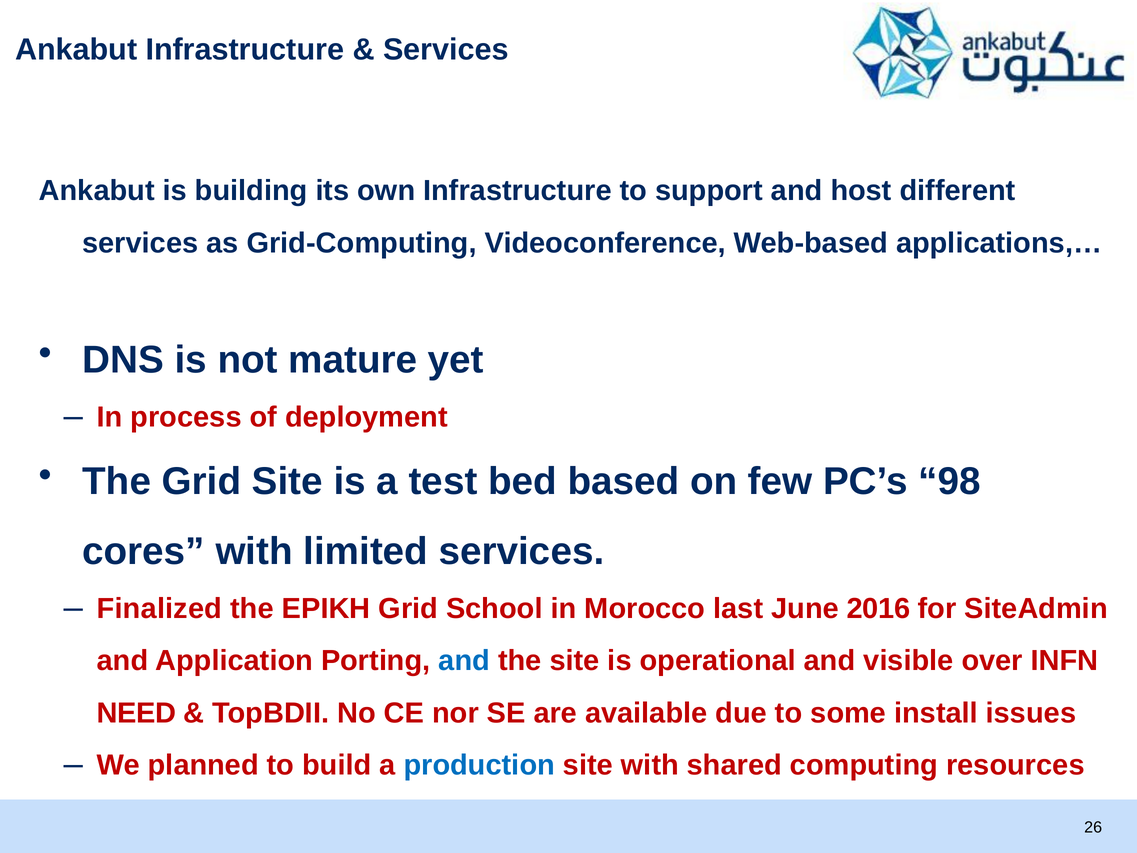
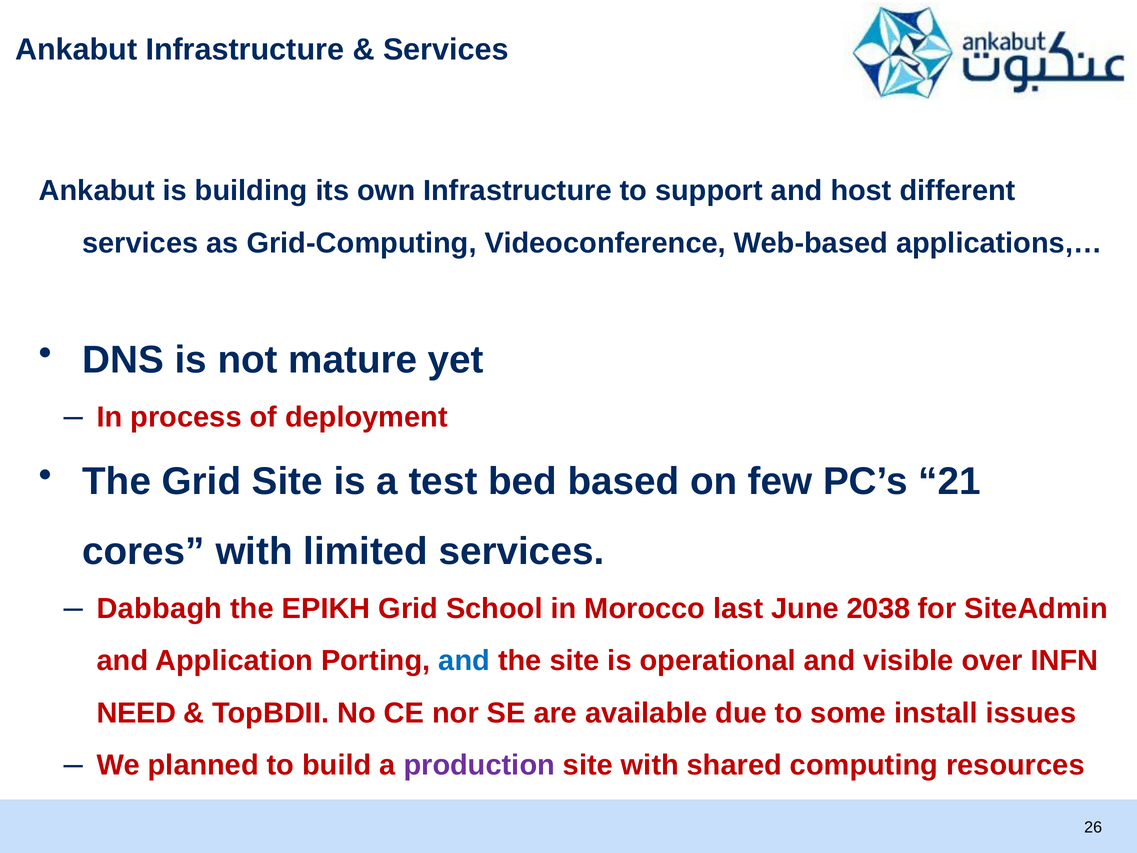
98: 98 -> 21
Finalized: Finalized -> Dabbagh
2016: 2016 -> 2038
production colour: blue -> purple
